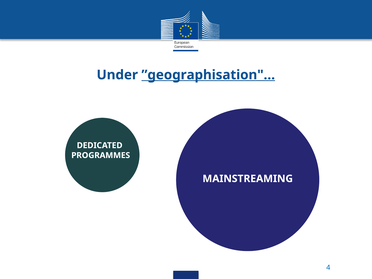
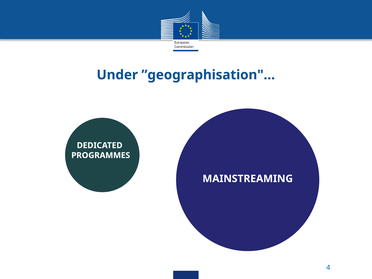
”geographisation"… underline: present -> none
